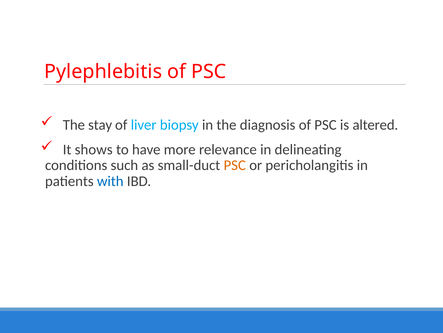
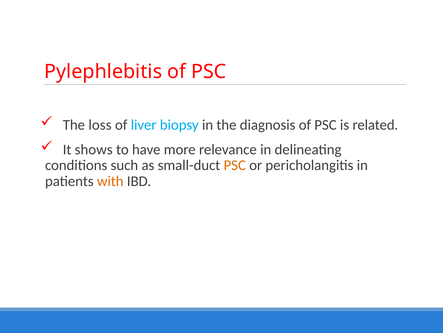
stay: stay -> loss
altered: altered -> related
with colour: blue -> orange
